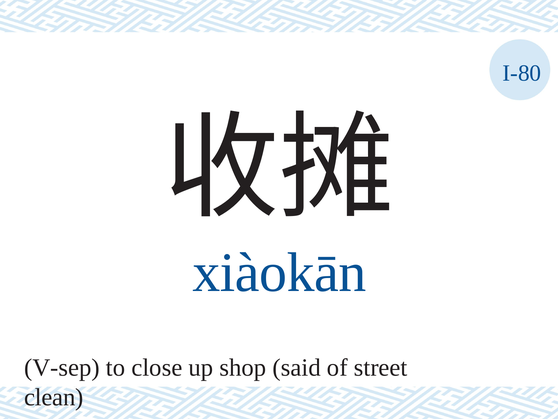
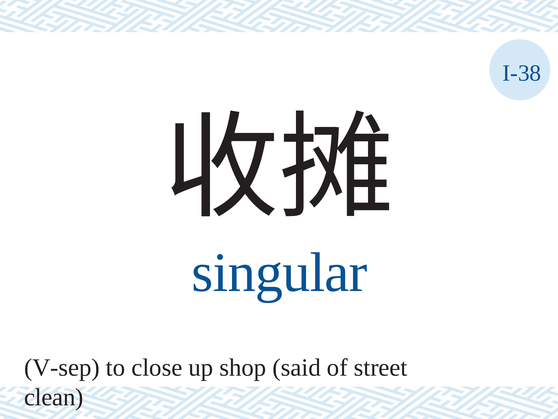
I-80: I-80 -> I-38
xiàokān: xiàokān -> singular
